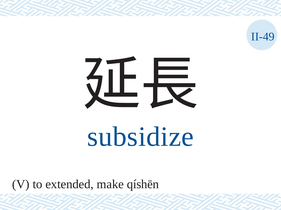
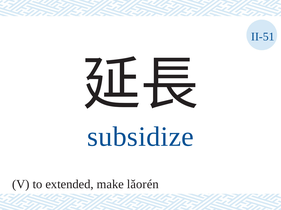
II-49: II-49 -> II-51
qíshēn: qíshēn -> lǎorén
